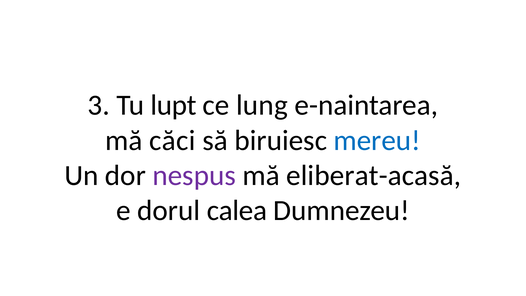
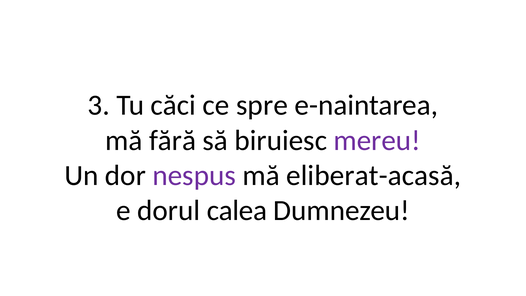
lupt: lupt -> căci
lung: lung -> spre
căci: căci -> fără
mereu colour: blue -> purple
